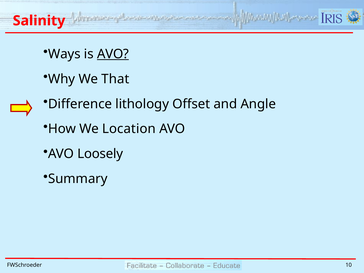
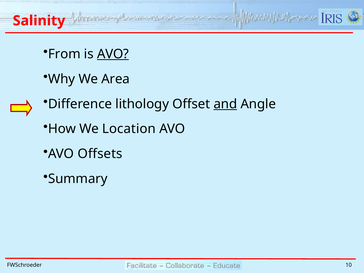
Ways: Ways -> From
That: That -> Area
and underline: none -> present
Loosely: Loosely -> Offsets
